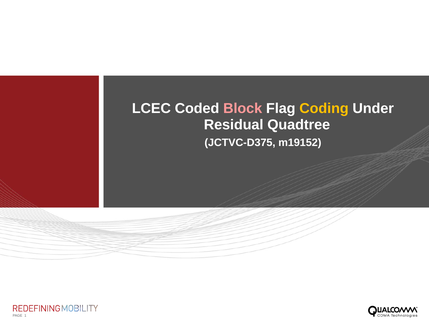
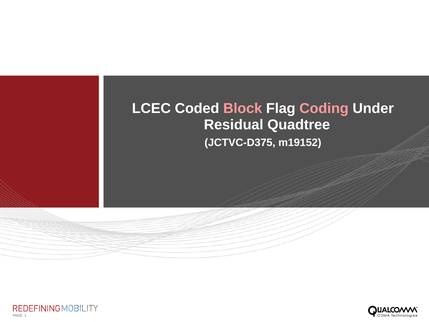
Coding colour: yellow -> pink
